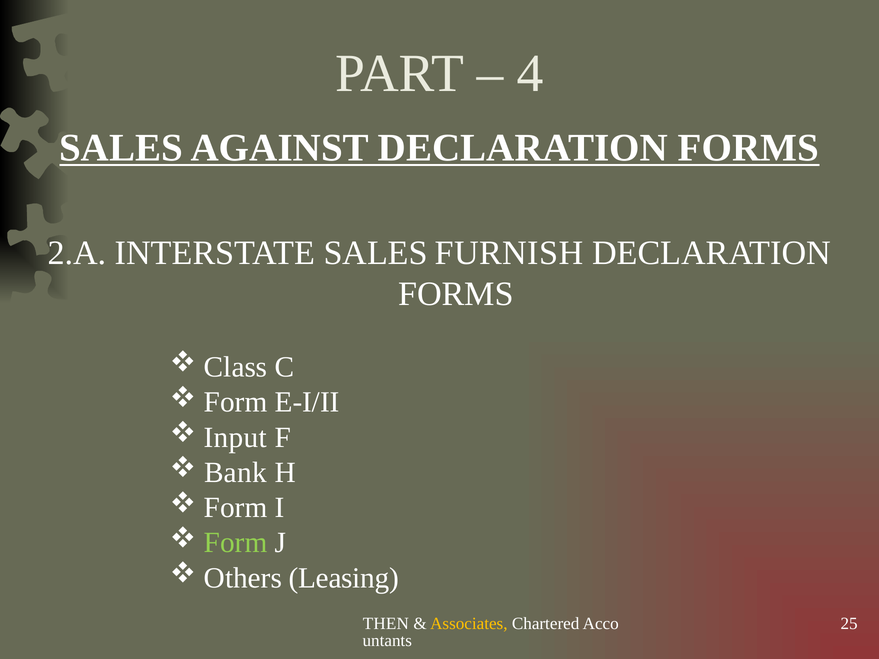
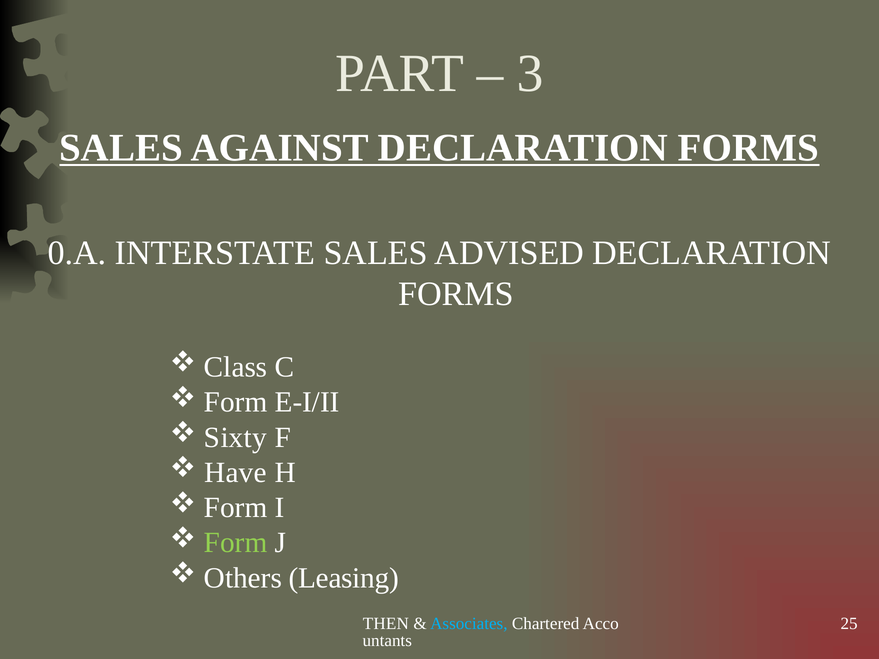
4: 4 -> 3
2.A: 2.A -> 0.A
FURNISH: FURNISH -> ADVISED
Input: Input -> Sixty
Bank: Bank -> Have
Associates colour: yellow -> light blue
